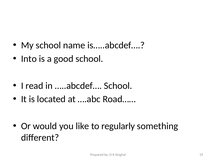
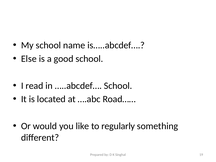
Into: Into -> Else
